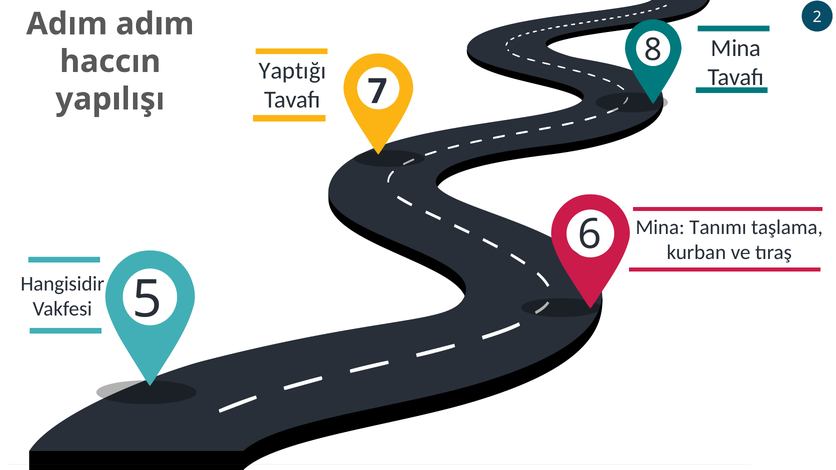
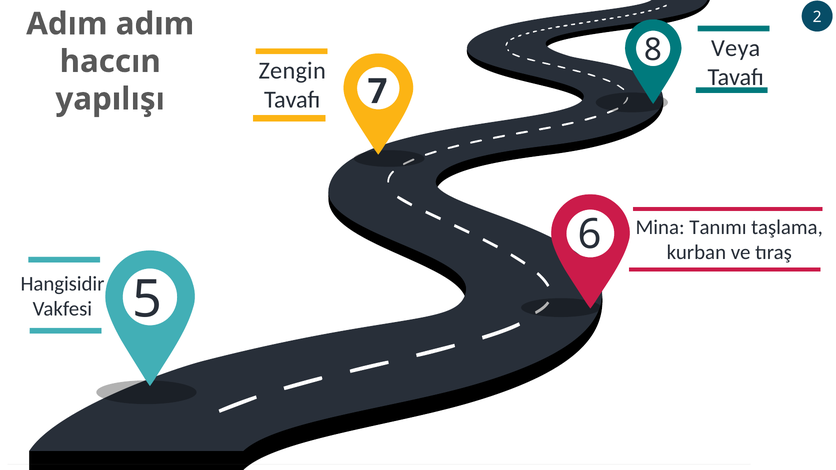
8 Mina: Mina -> Veya
Yaptığı: Yaptığı -> Zengin
